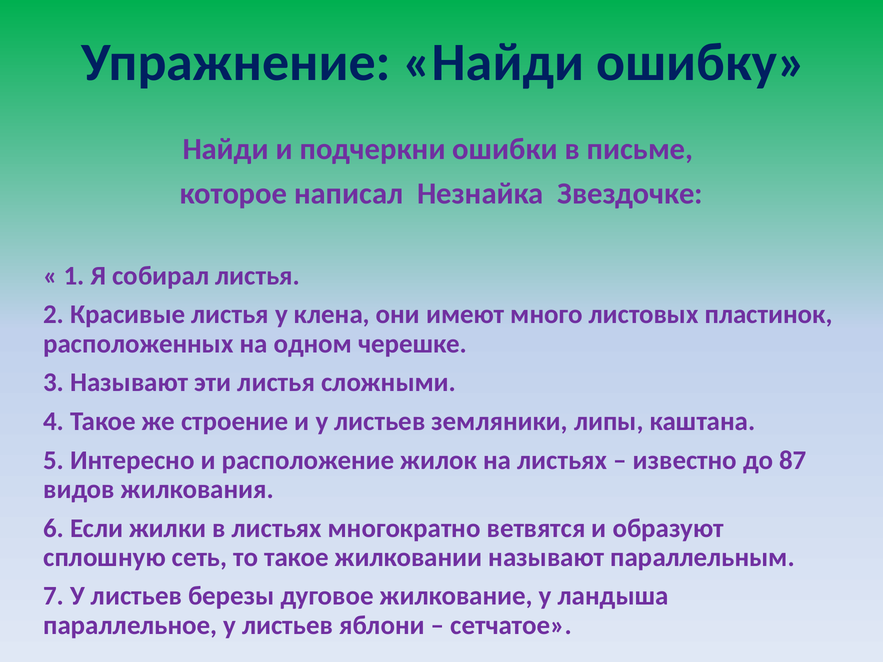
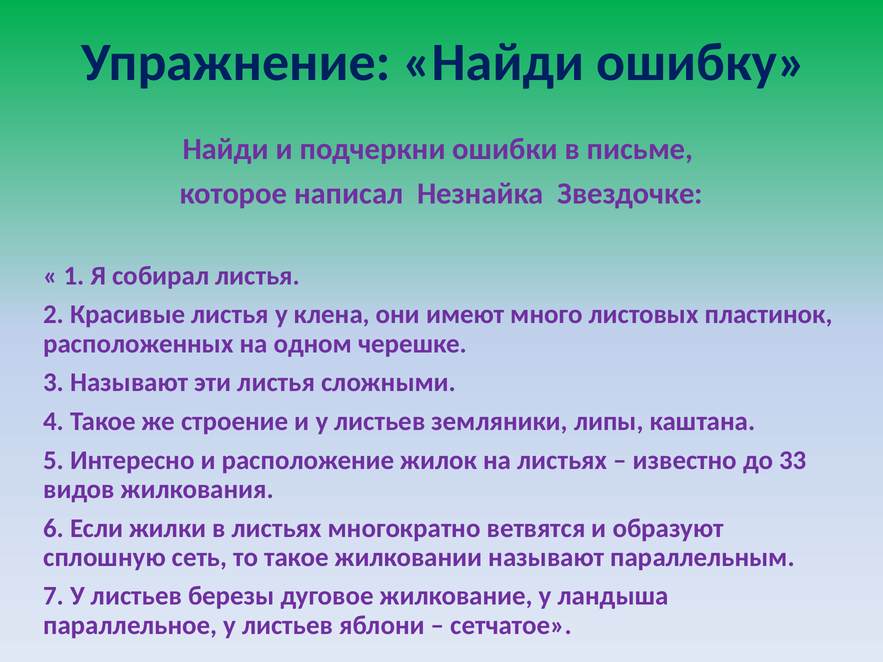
87: 87 -> 33
